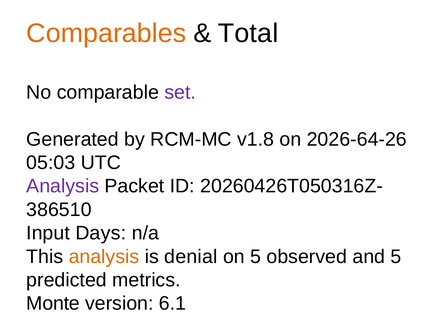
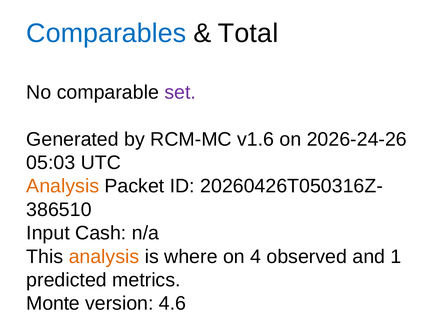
Comparables colour: orange -> blue
v1.8: v1.8 -> v1.6
2026-64-26: 2026-64-26 -> 2026-24-26
Analysis at (63, 186) colour: purple -> orange
Days: Days -> Cash
denial: denial -> where
on 5: 5 -> 4
and 5: 5 -> 1
6.1: 6.1 -> 4.6
